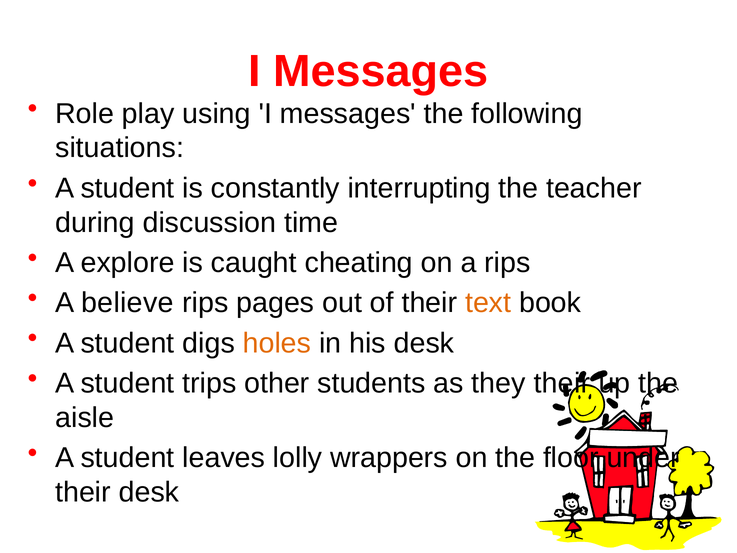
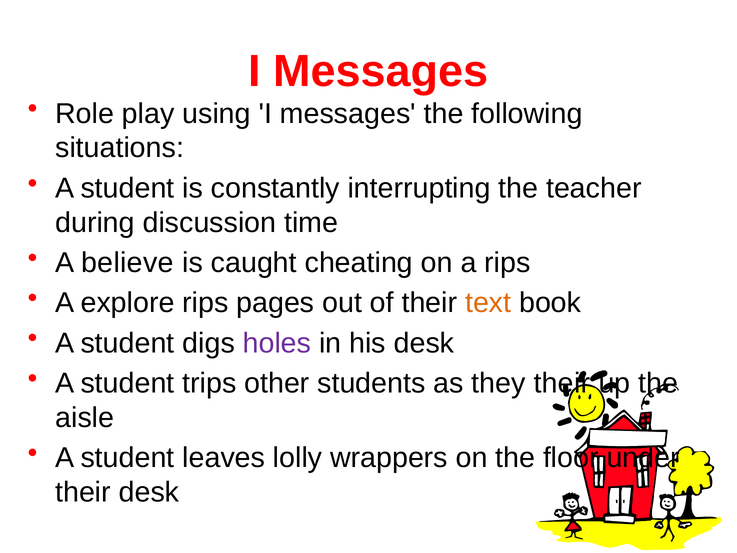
explore: explore -> believe
believe: believe -> explore
holes colour: orange -> purple
